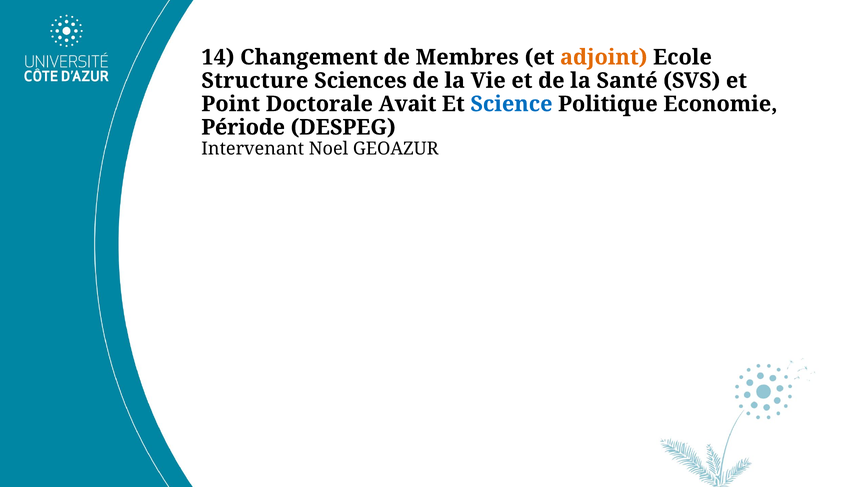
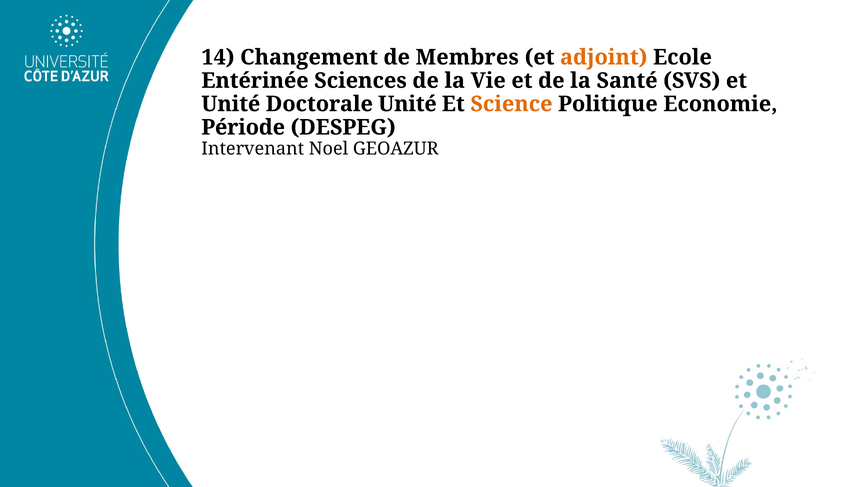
Structure: Structure -> Entérinée
Point at (231, 104): Point -> Unité
Doctorale Avait: Avait -> Unité
Science colour: blue -> orange
